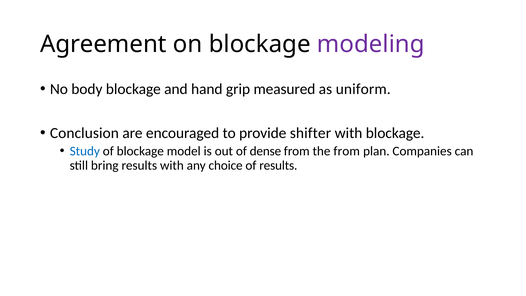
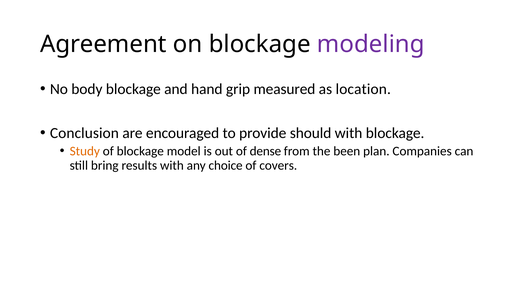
uniform: uniform -> location
shifter: shifter -> should
Study colour: blue -> orange
the from: from -> been
of results: results -> covers
